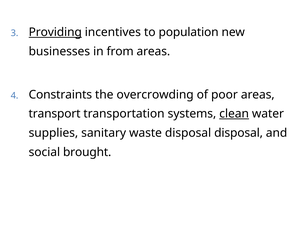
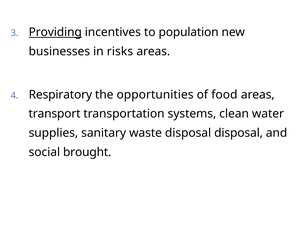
from: from -> risks
Constraints: Constraints -> Respiratory
overcrowding: overcrowding -> opportunities
poor: poor -> food
clean underline: present -> none
